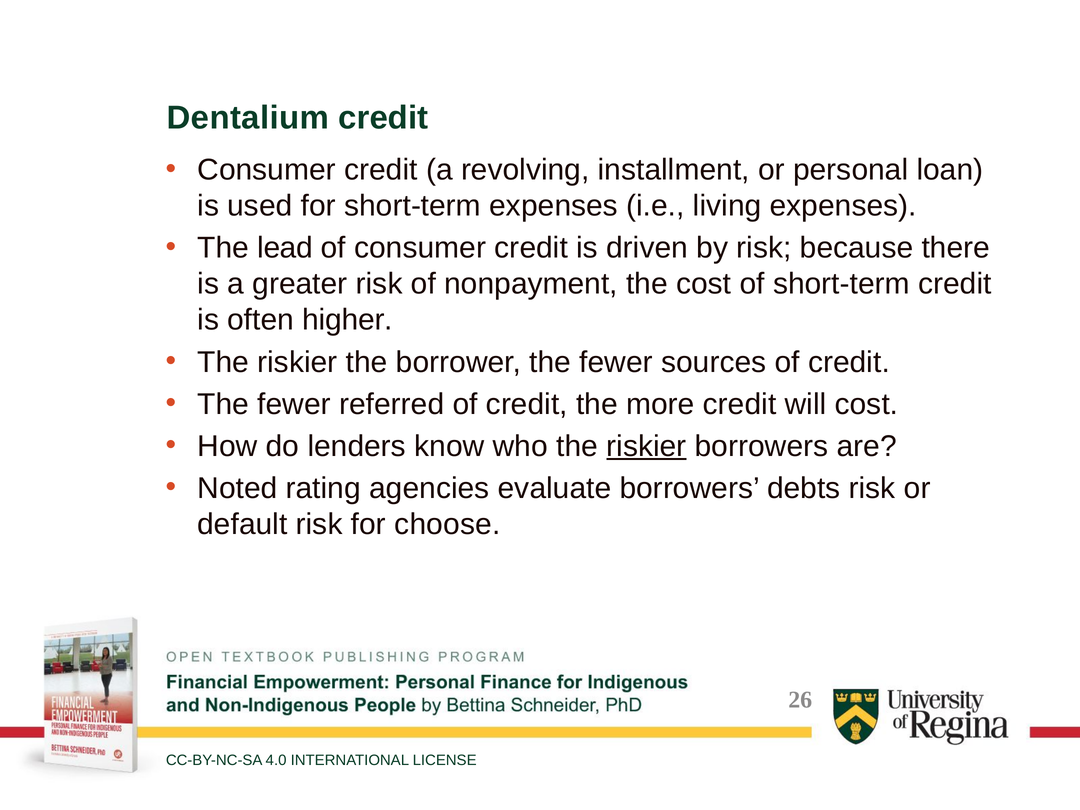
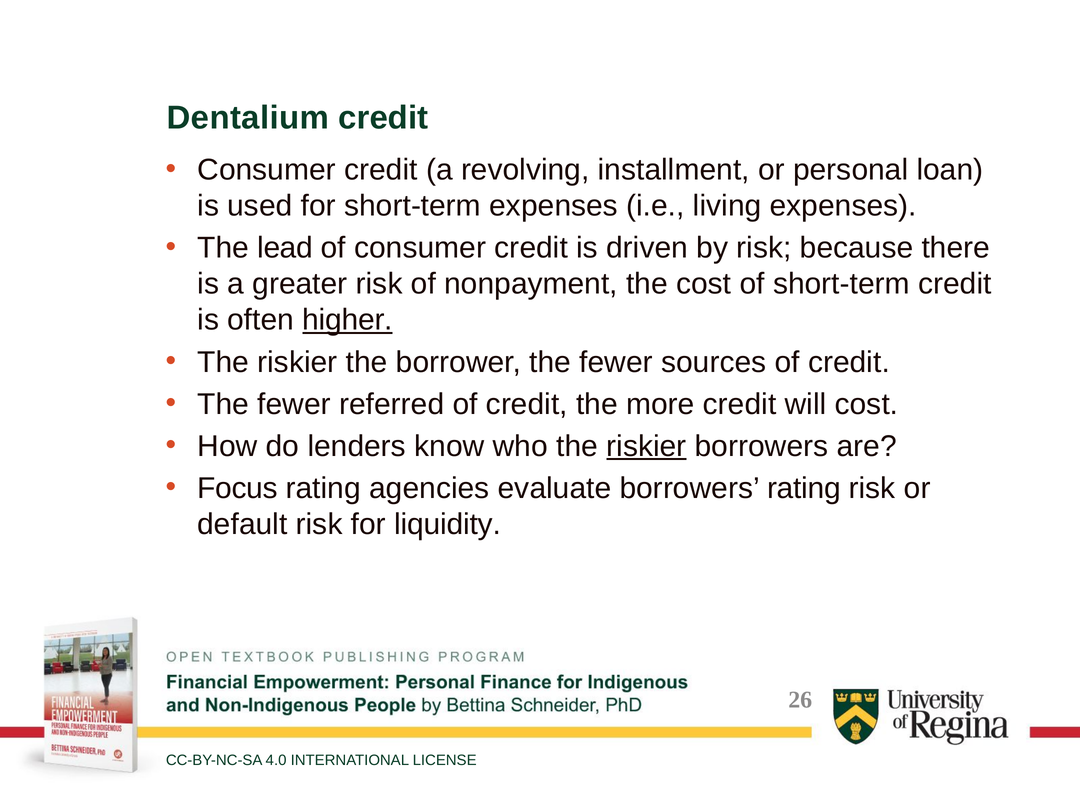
higher underline: none -> present
Noted: Noted -> Focus
borrowers debts: debts -> rating
choose: choose -> liquidity
